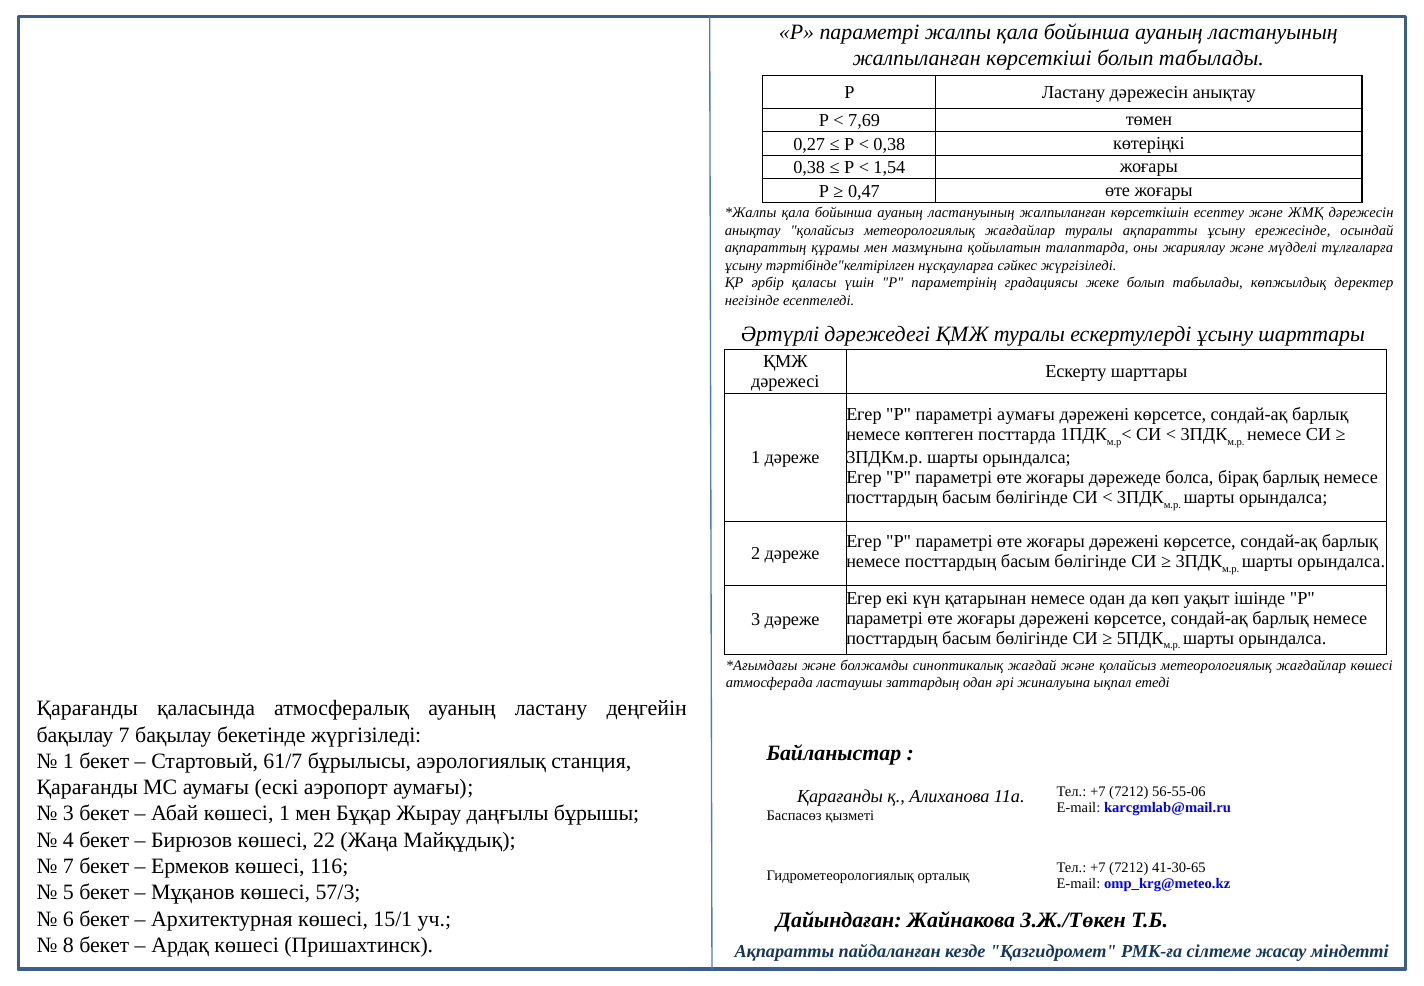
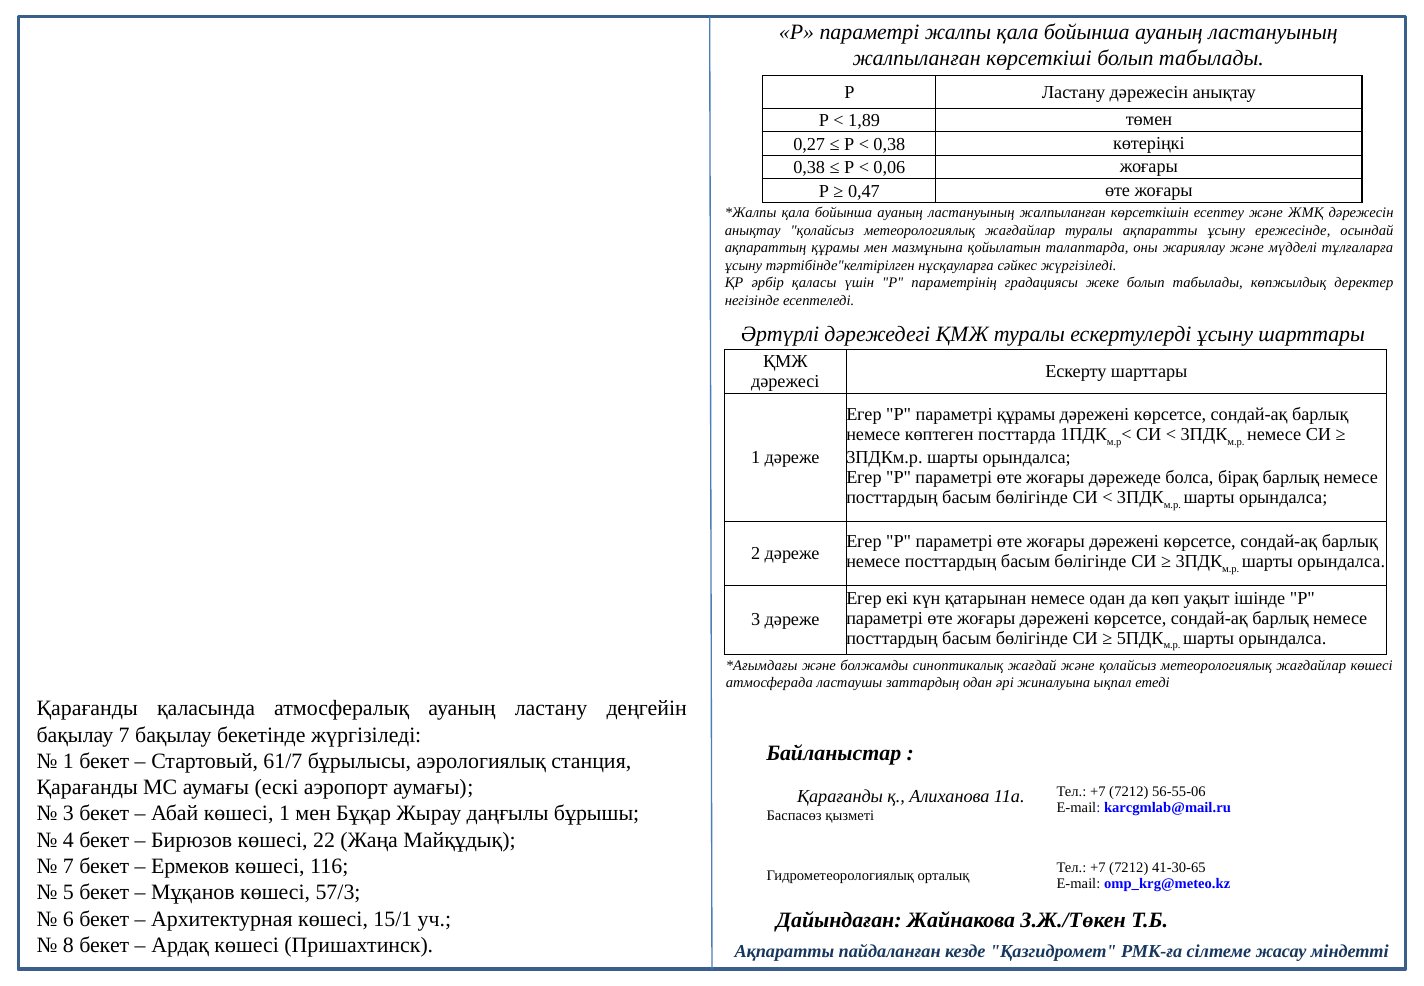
7,69: 7,69 -> 1,89
1,54: 1,54 -> 0,06
параметрі аумағы: аумағы -> құрамы
